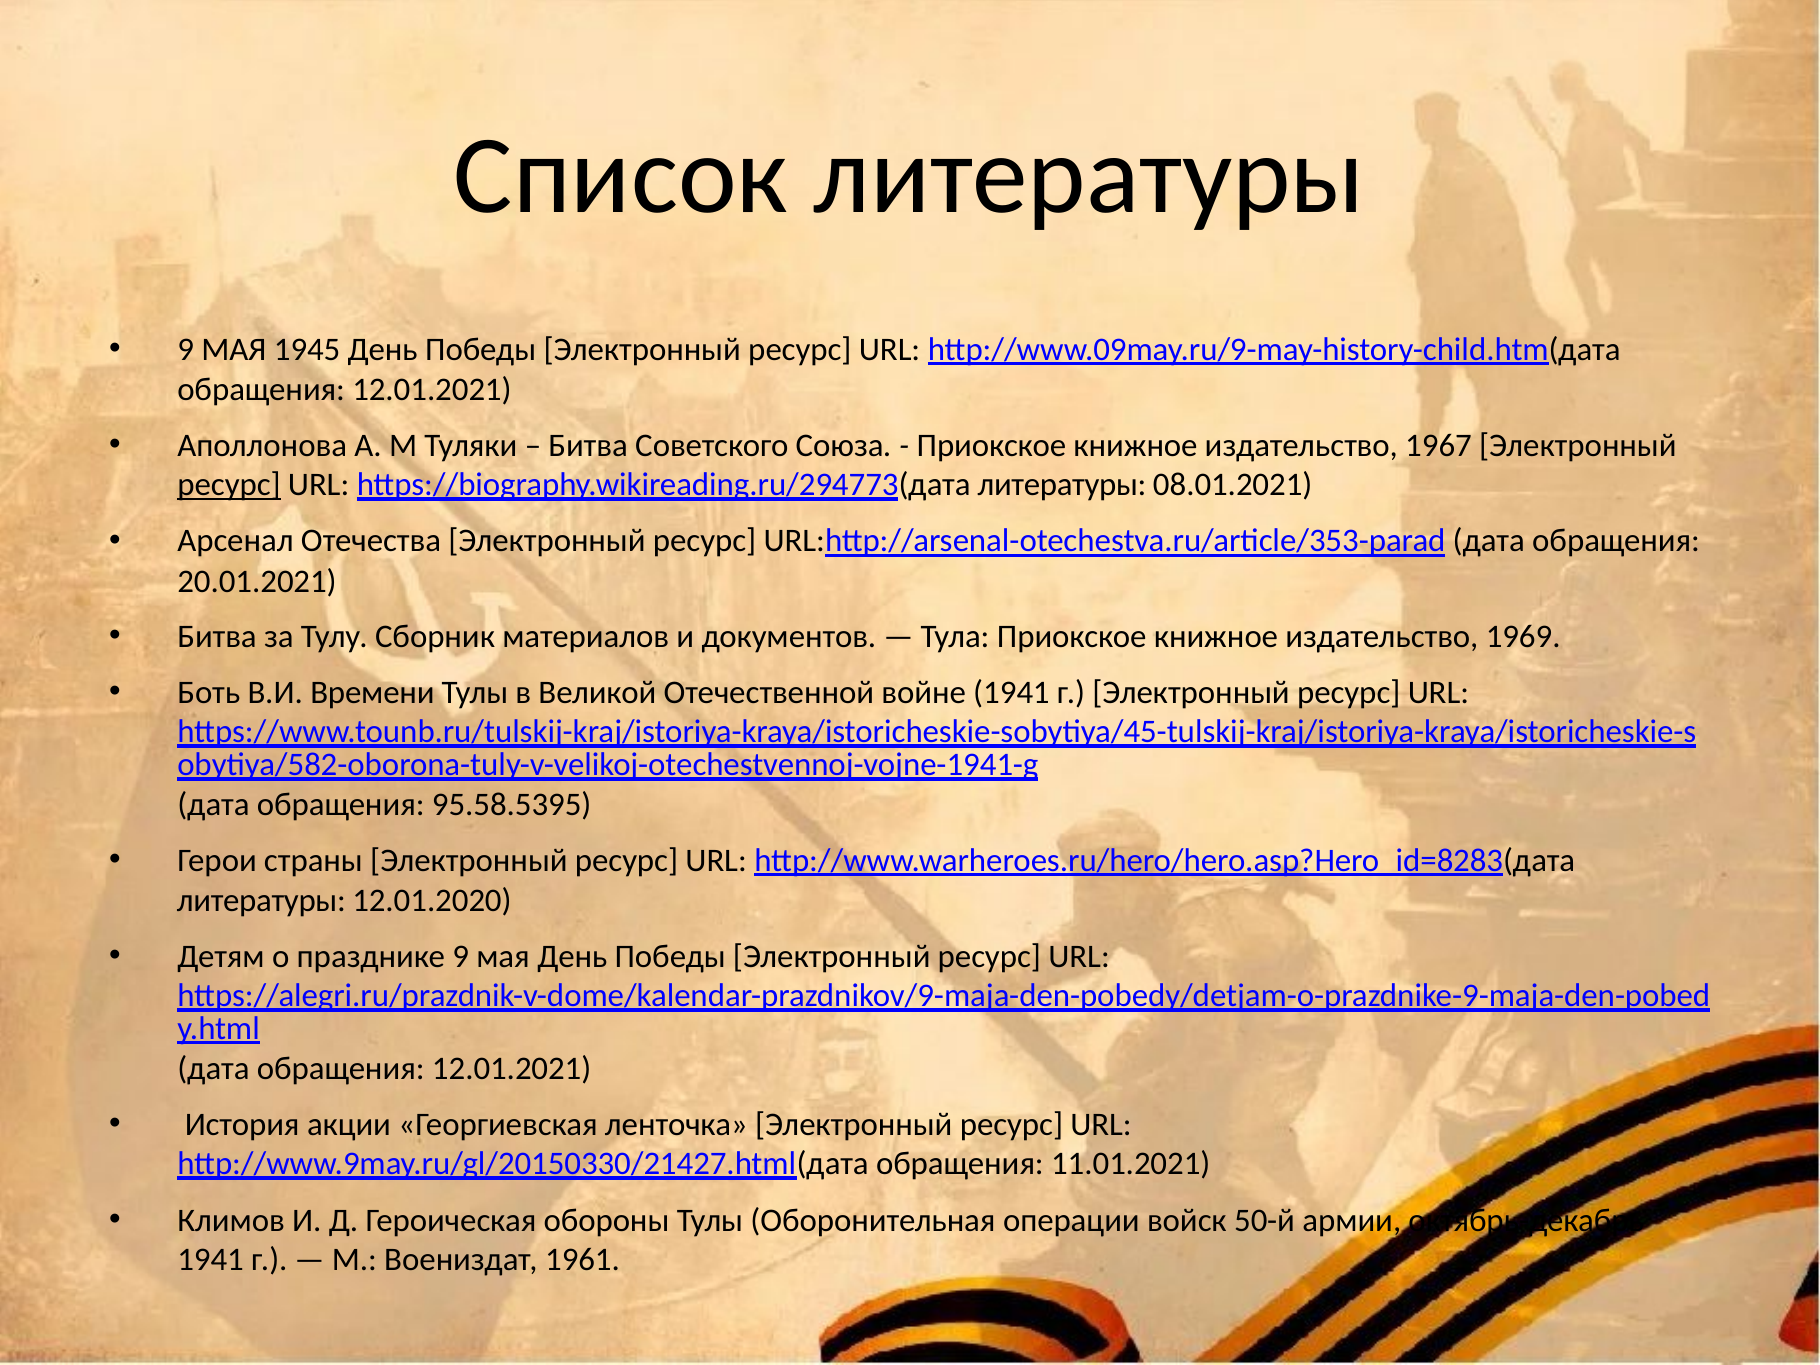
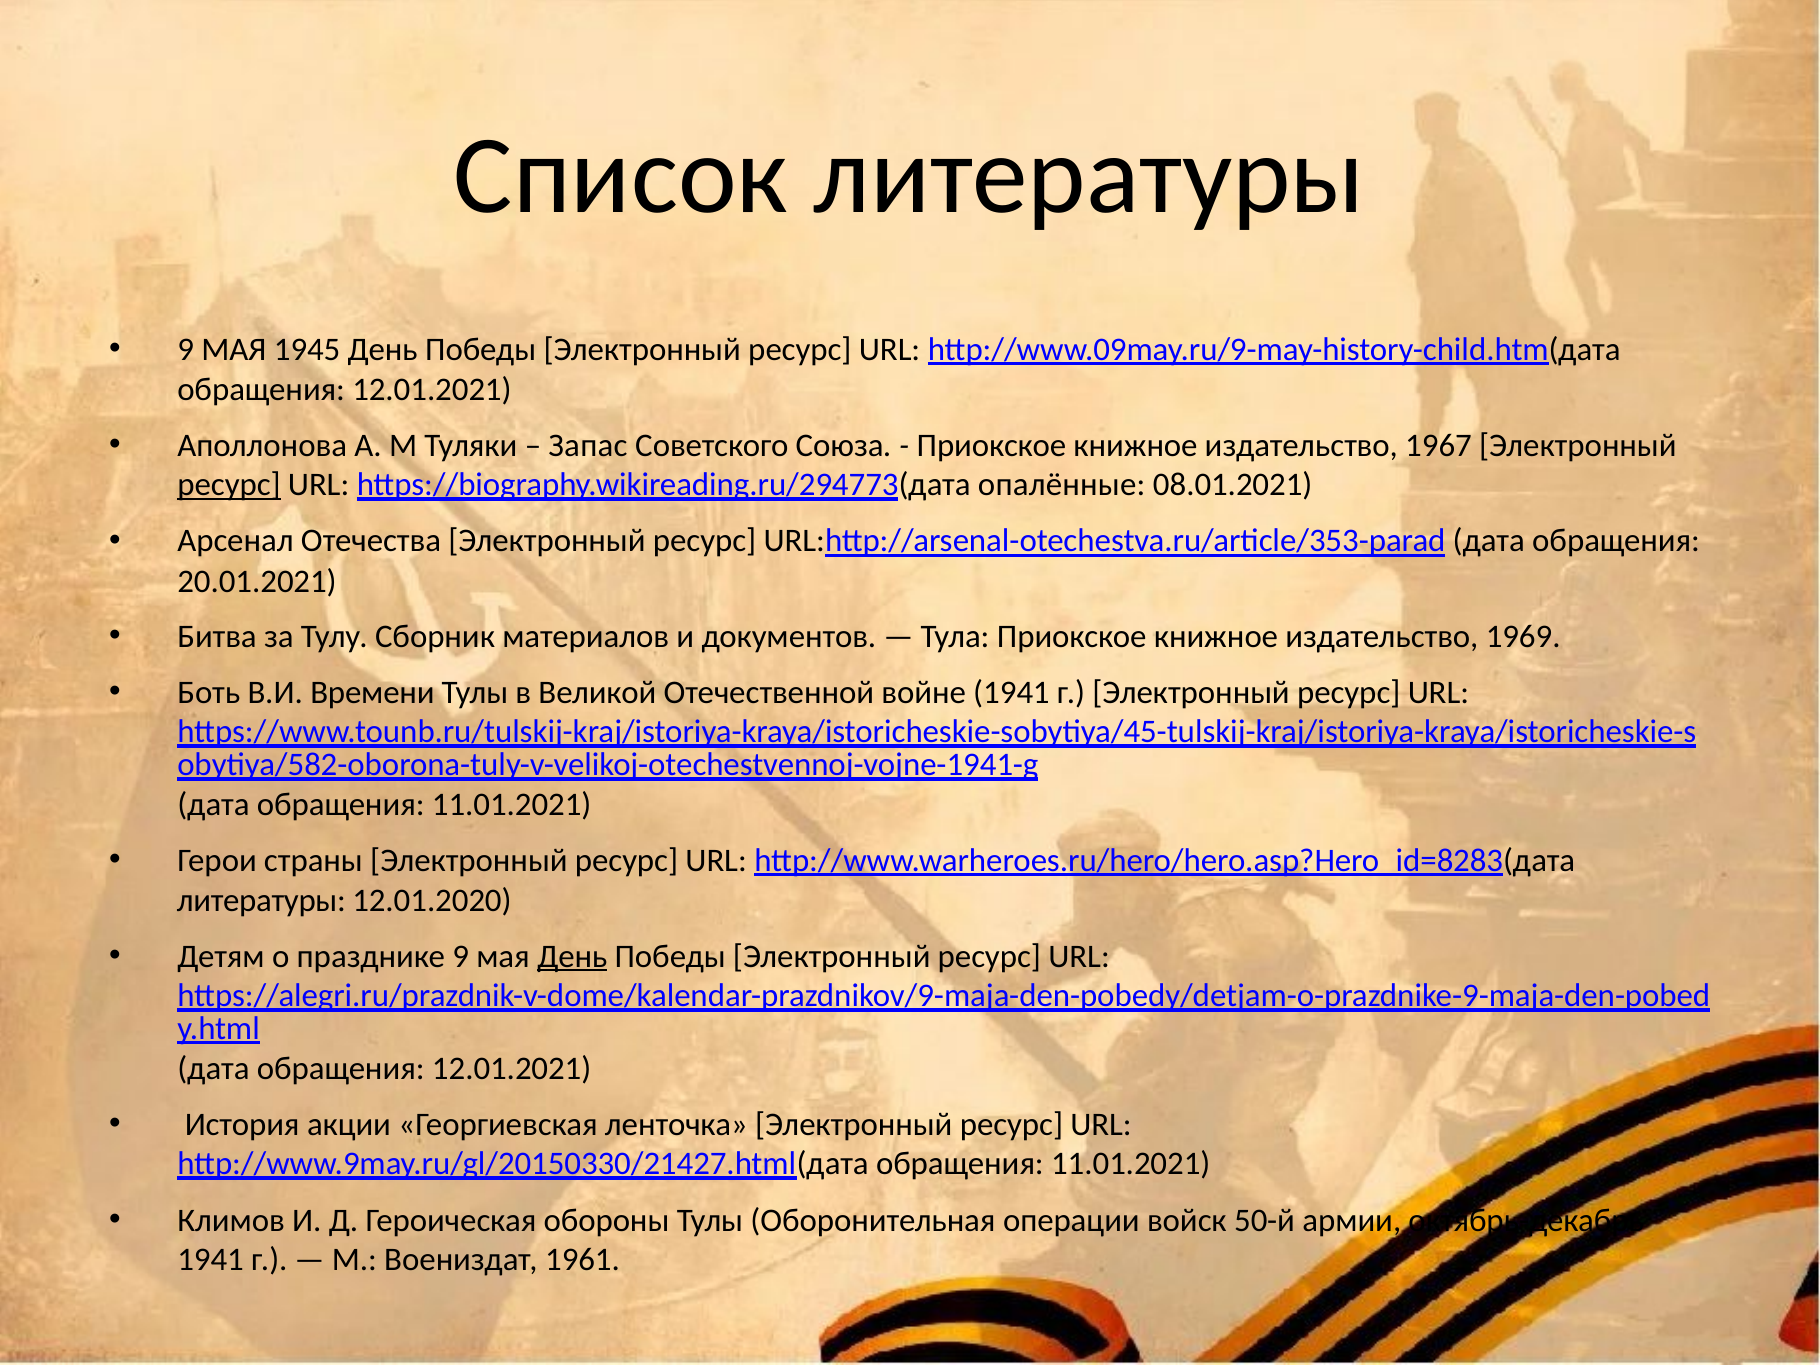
Битва at (588, 445): Битва -> Запас
https://biography.wikireading.ru/294773(дата литературы: литературы -> опалённые
дата обращения 95.58.5395: 95.58.5395 -> 11.01.2021
День at (572, 956) underline: none -> present
